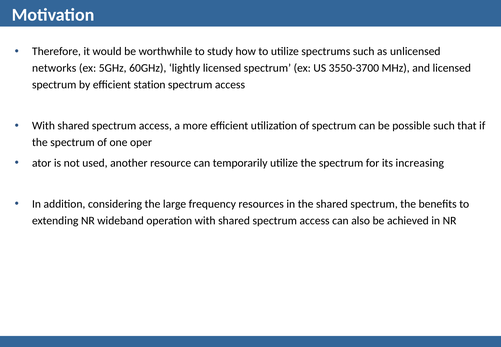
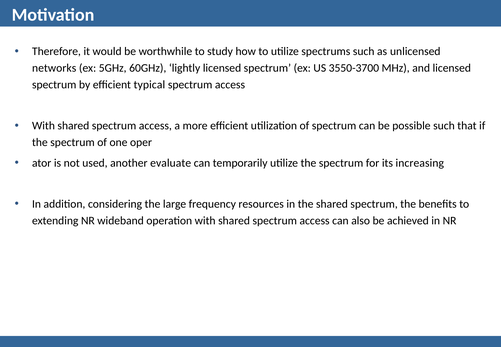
station: station -> typical
resource: resource -> evaluate
